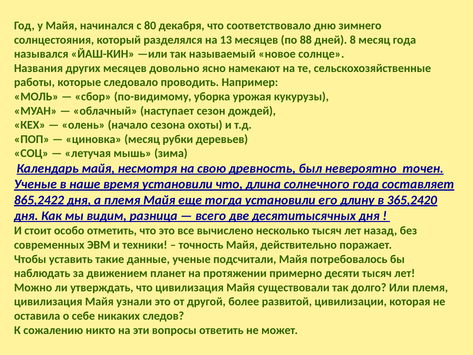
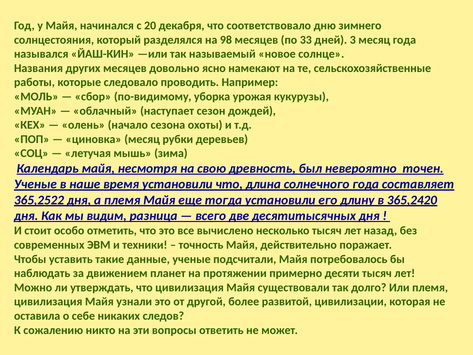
80: 80 -> 20
13: 13 -> 98
88: 88 -> 33
8: 8 -> 3
865,2422: 865,2422 -> 365,2522
